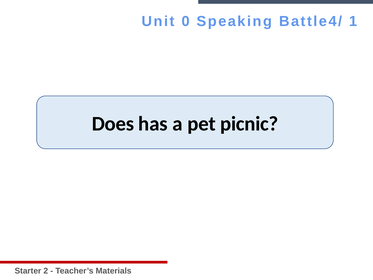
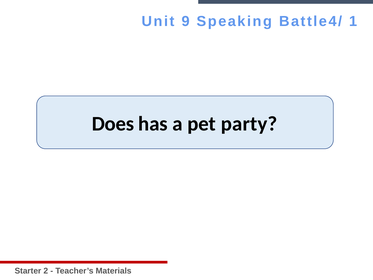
0: 0 -> 9
picnic: picnic -> party
